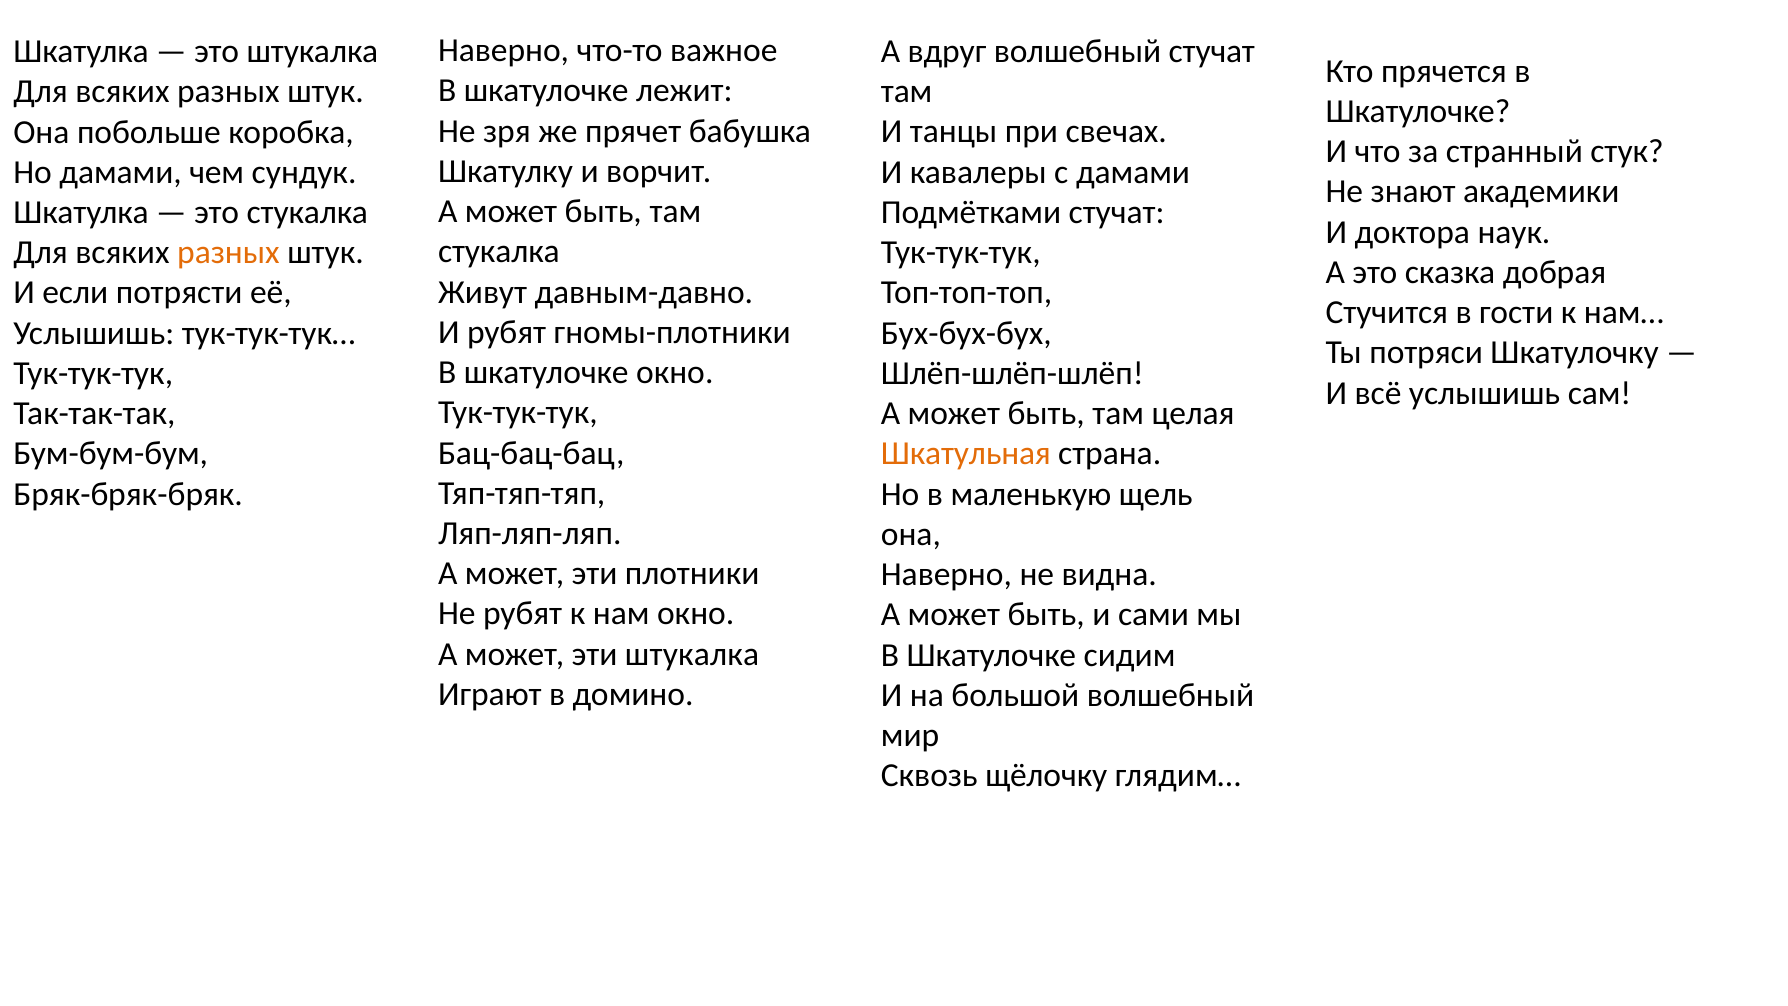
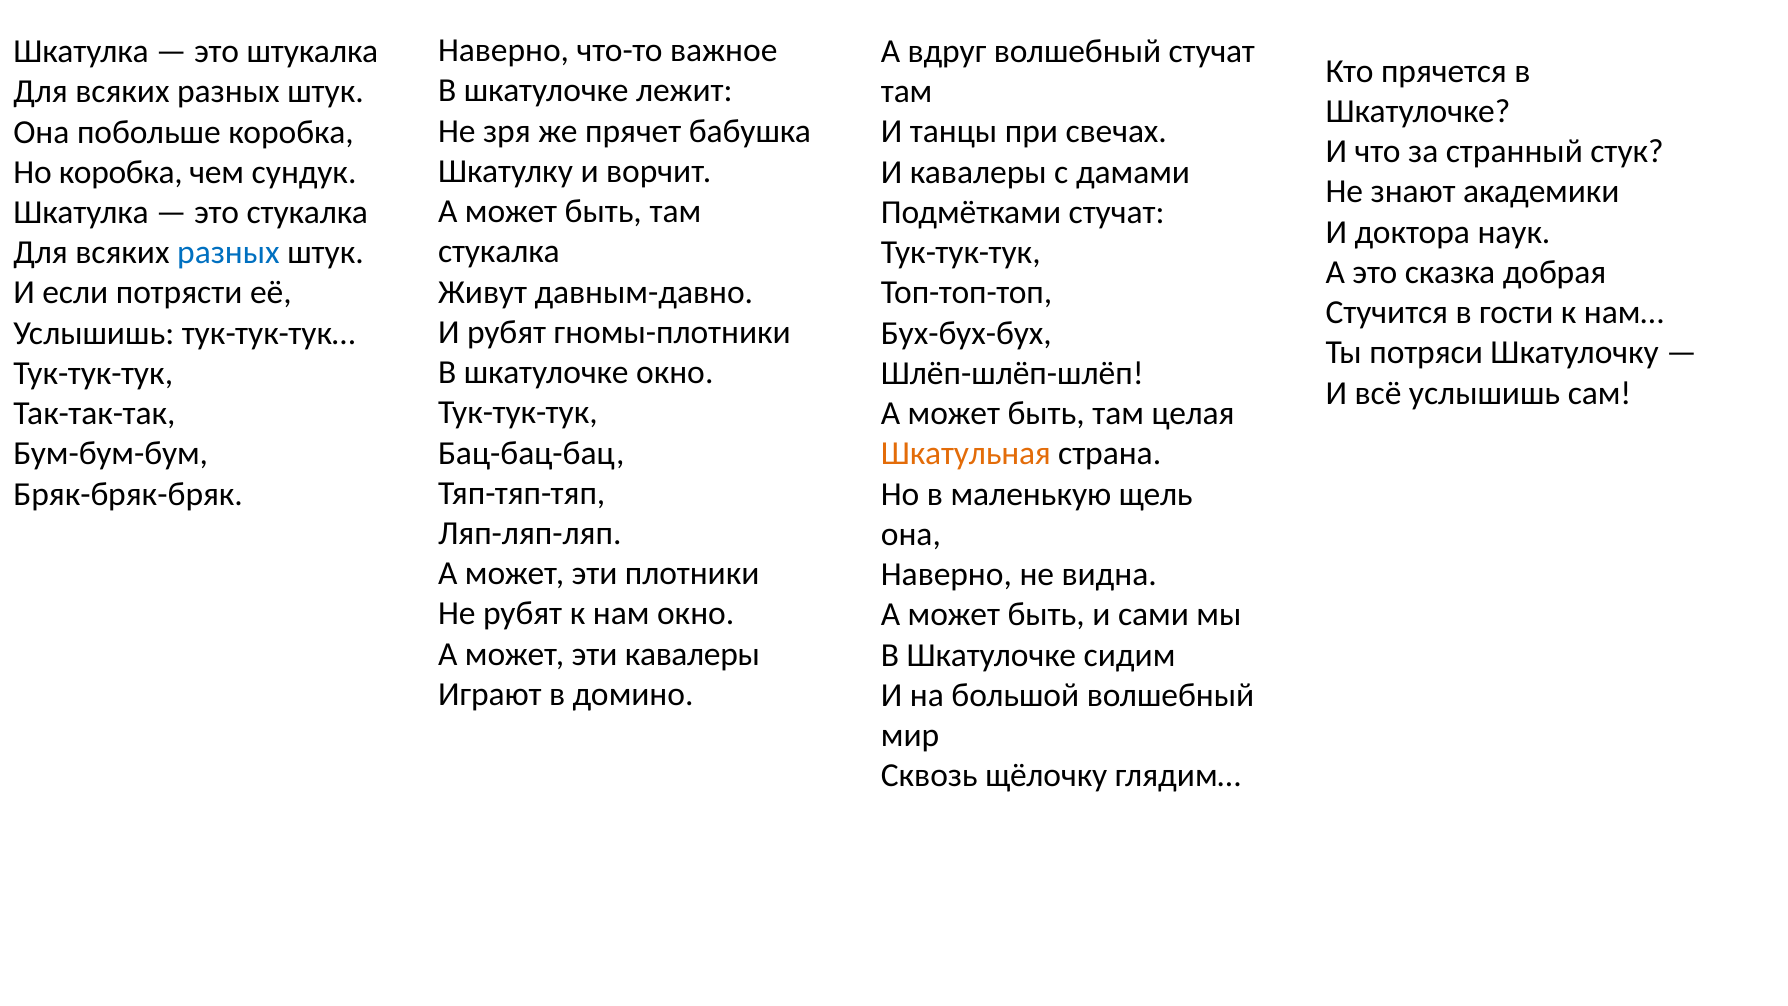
Но дамами: дамами -> коробка
разных at (228, 253) colour: orange -> blue
эти штукалка: штукалка -> кавалеры
